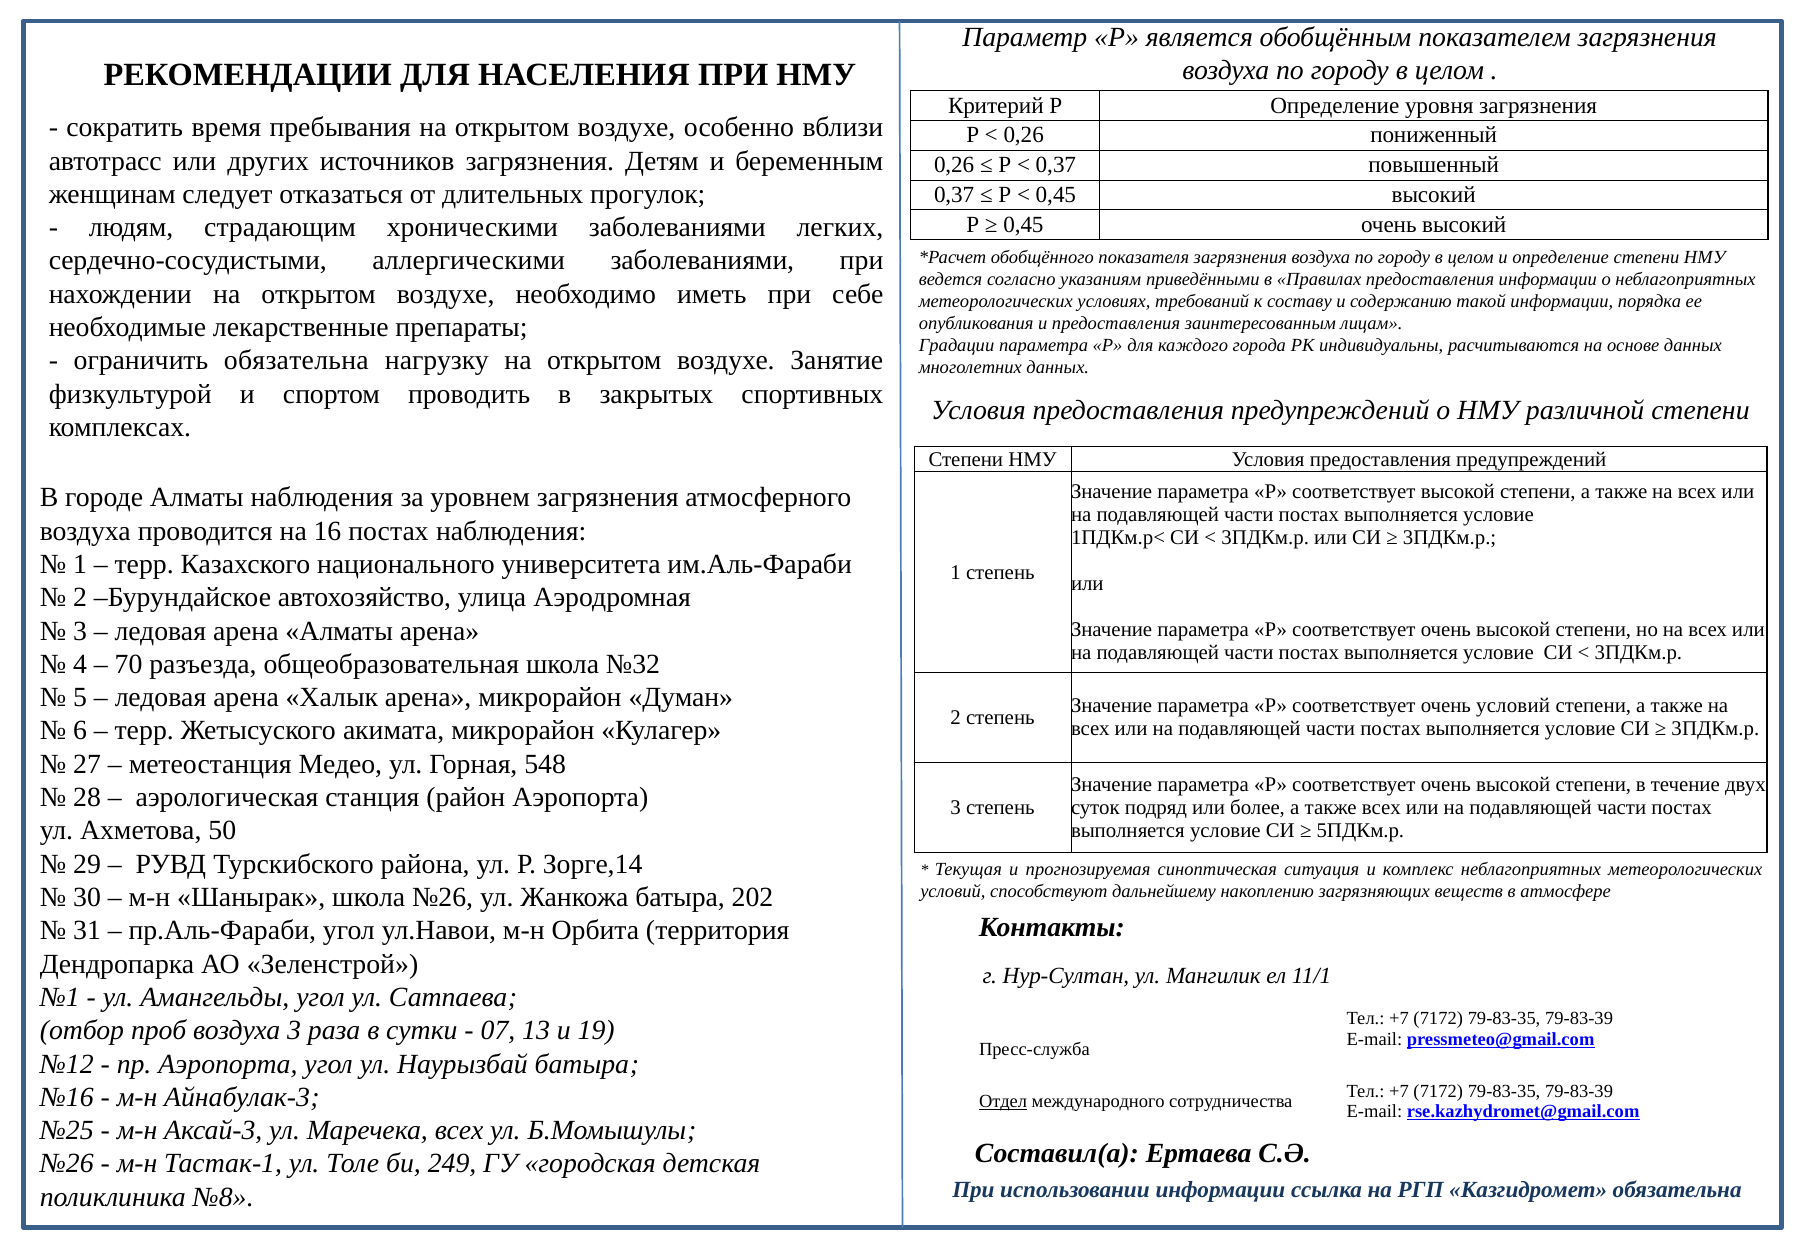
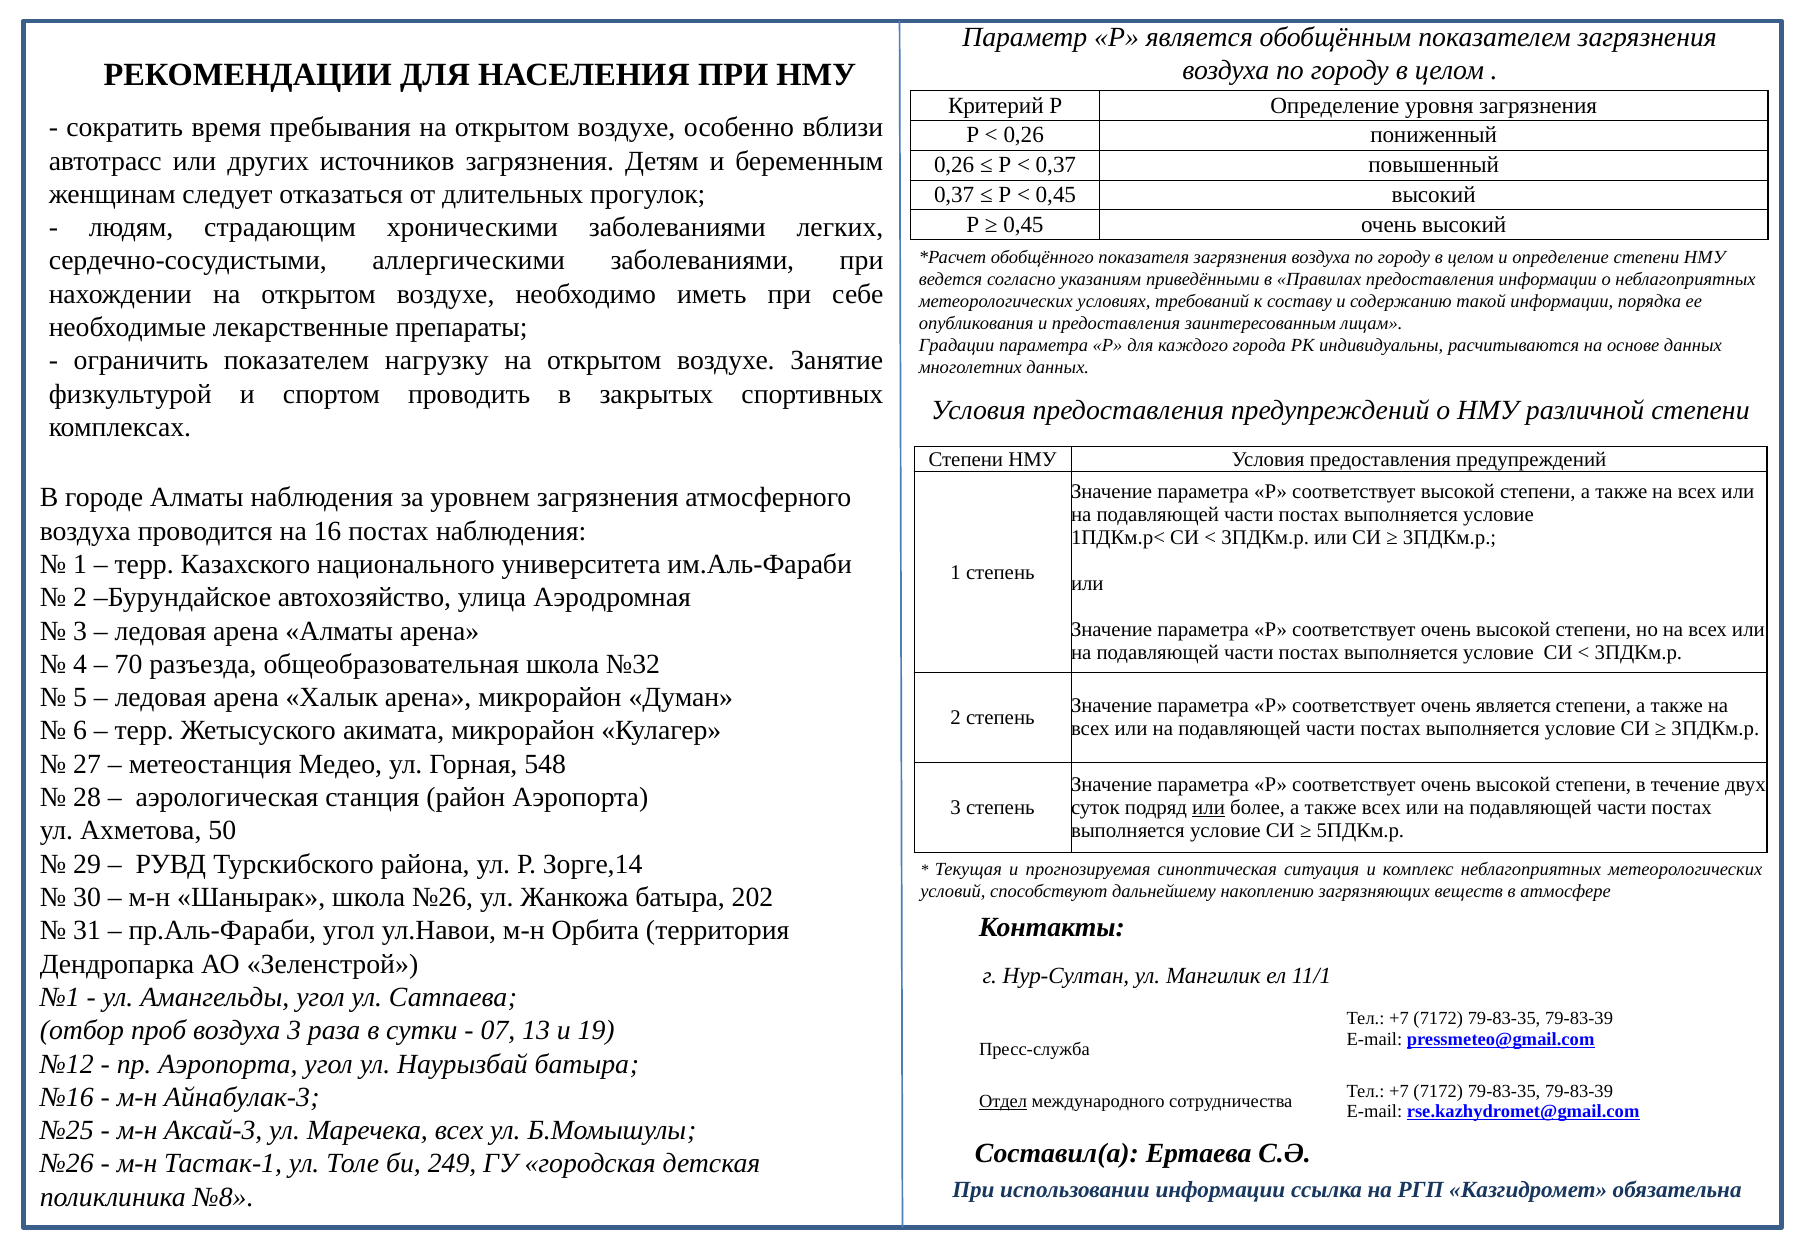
ограничить обязательна: обязательна -> показателем
очень условий: условий -> является
или at (1209, 808) underline: none -> present
